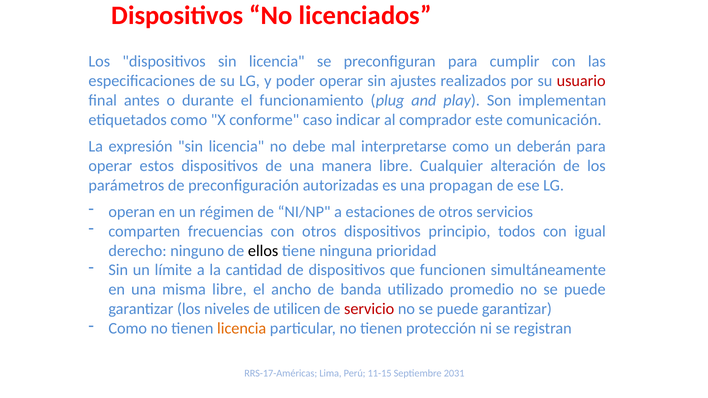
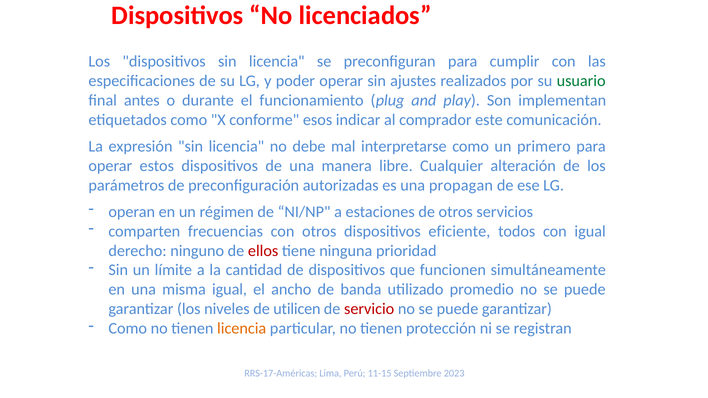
usuario colour: red -> green
caso: caso -> esos
deberán: deberán -> primero
principio: principio -> eficiente
ellos colour: black -> red
misma libre: libre -> igual
2031: 2031 -> 2023
